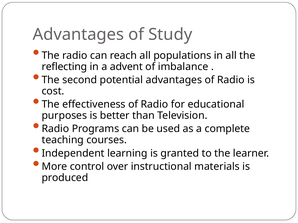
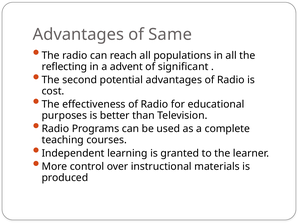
Study: Study -> Same
imbalance: imbalance -> significant
